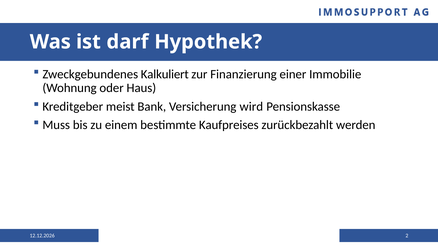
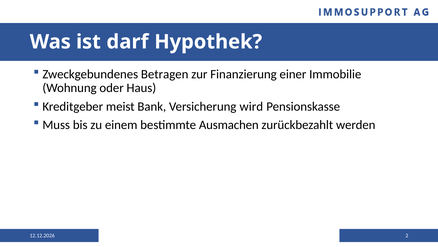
Kalkuliert: Kalkuliert -> Betragen
Kaufpreises: Kaufpreises -> Ausmachen
